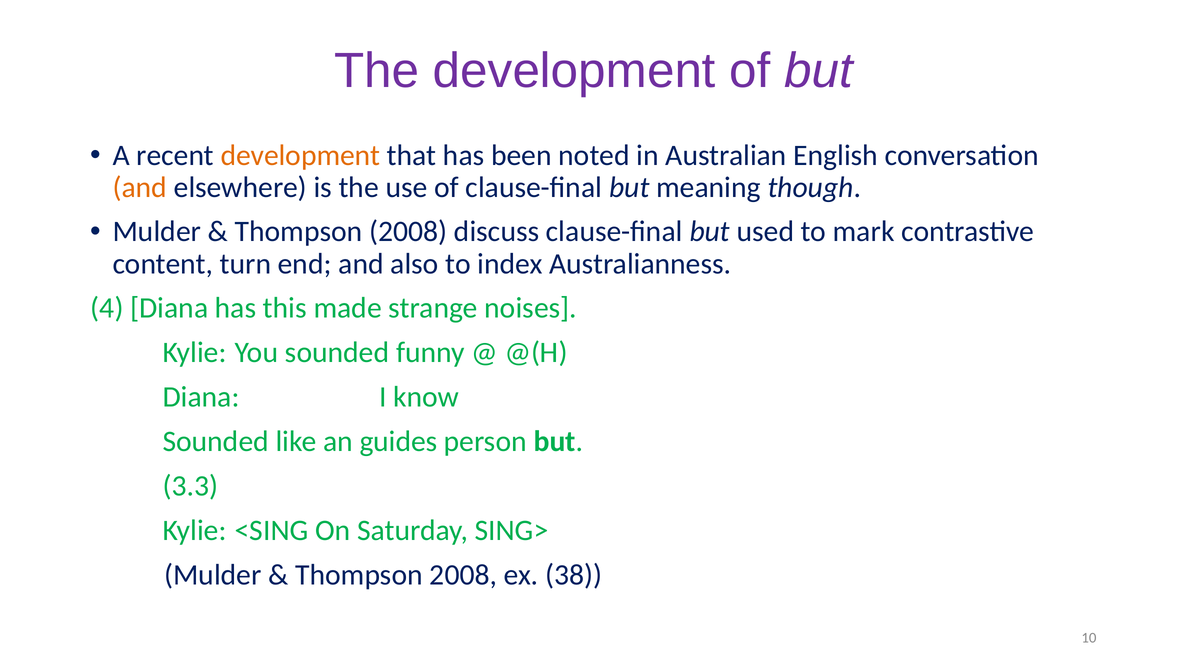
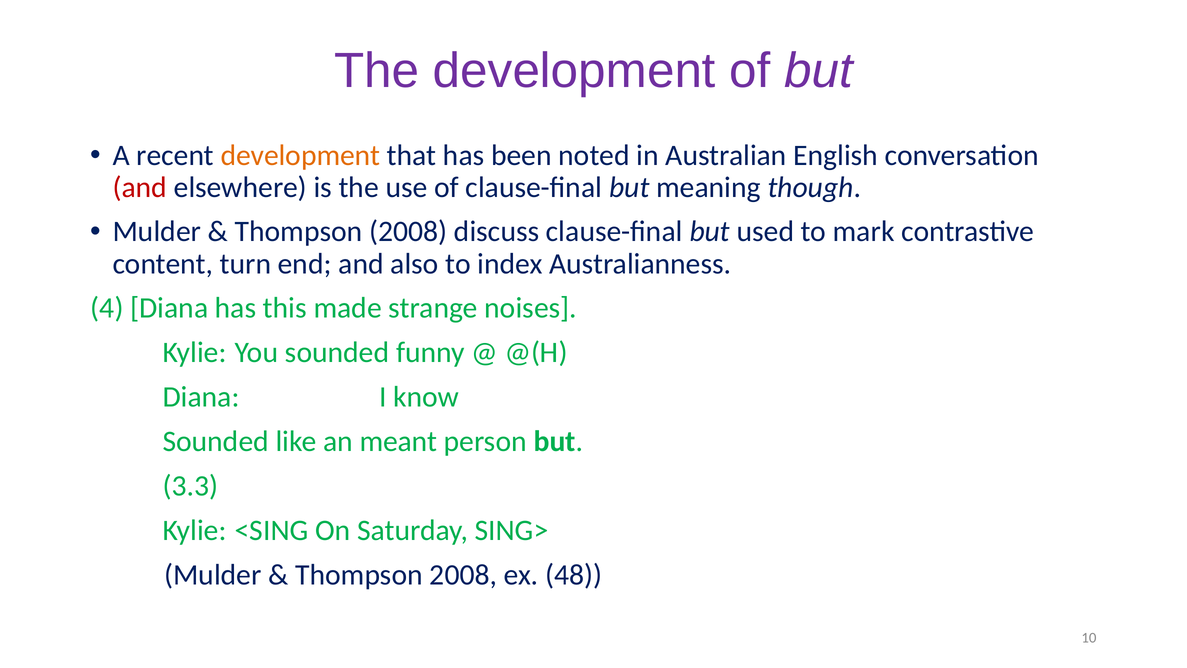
and at (140, 187) colour: orange -> red
guides: guides -> meant
38: 38 -> 48
